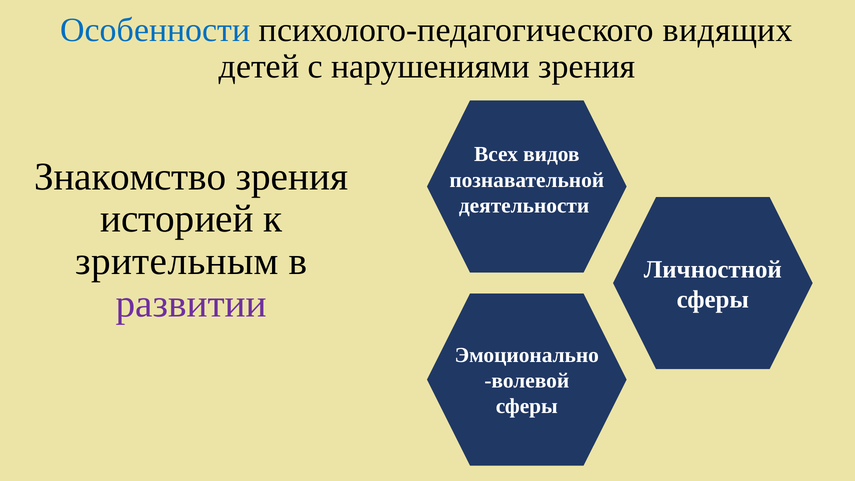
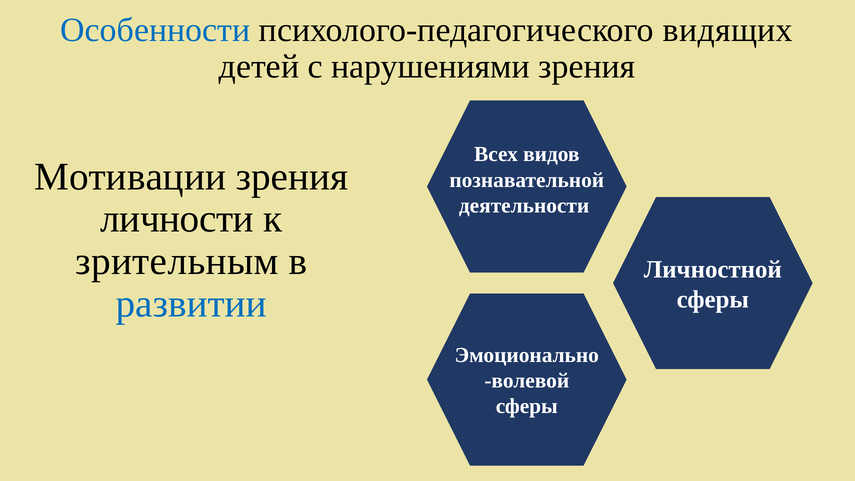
Знакомство: Знакомство -> Мотивации
историей: историей -> личности
развитии colour: purple -> blue
